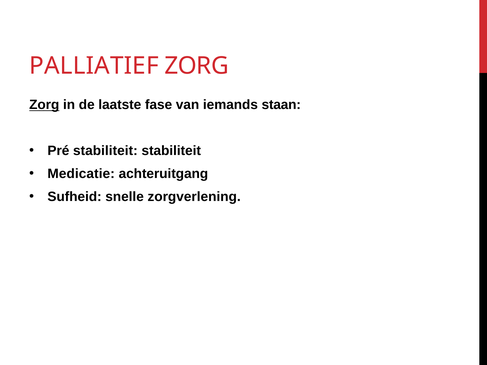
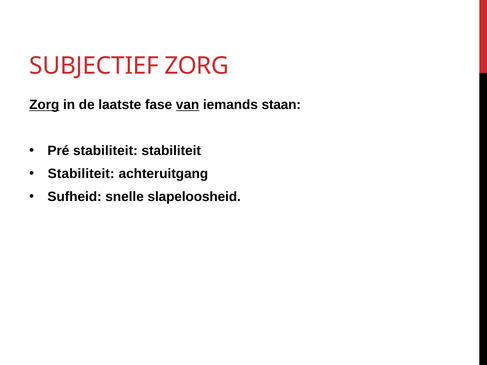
PALLIATIEF: PALLIATIEF -> SUBJECTIEF
van underline: none -> present
Medicatie at (81, 174): Medicatie -> Stabiliteit
zorgverlening: zorgverlening -> slapeloosheid
